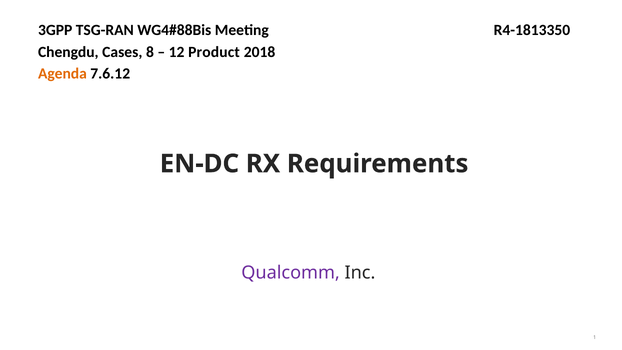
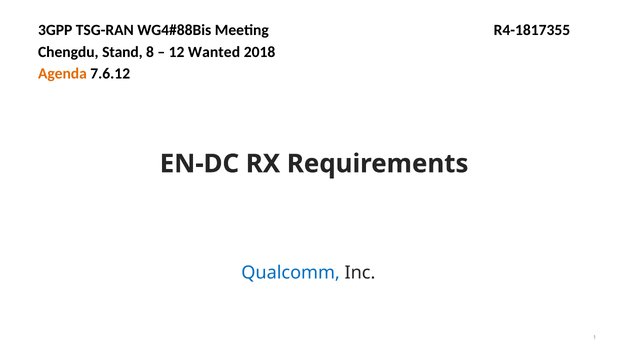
R4-1813350: R4-1813350 -> R4-1817355
Cases: Cases -> Stand
Product: Product -> Wanted
Qualcomm colour: purple -> blue
